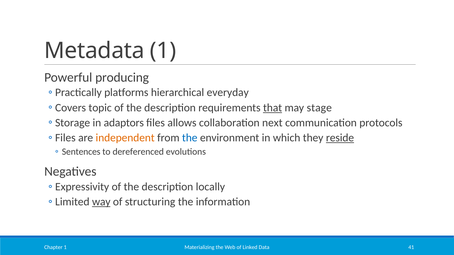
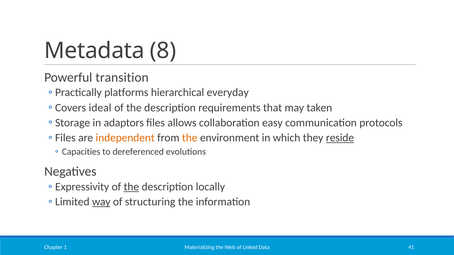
Metadata 1: 1 -> 8
producing: producing -> transition
topic: topic -> ideal
that underline: present -> none
stage: stage -> taken
next: next -> easy
the at (190, 138) colour: blue -> orange
Sentences: Sentences -> Capacities
the at (131, 187) underline: none -> present
